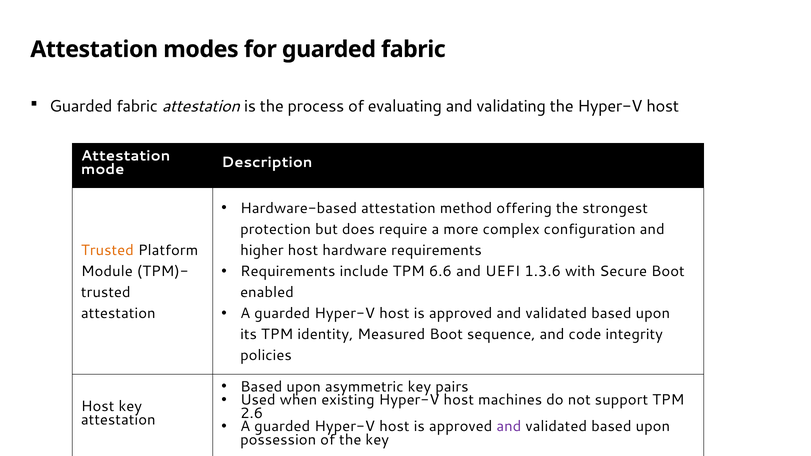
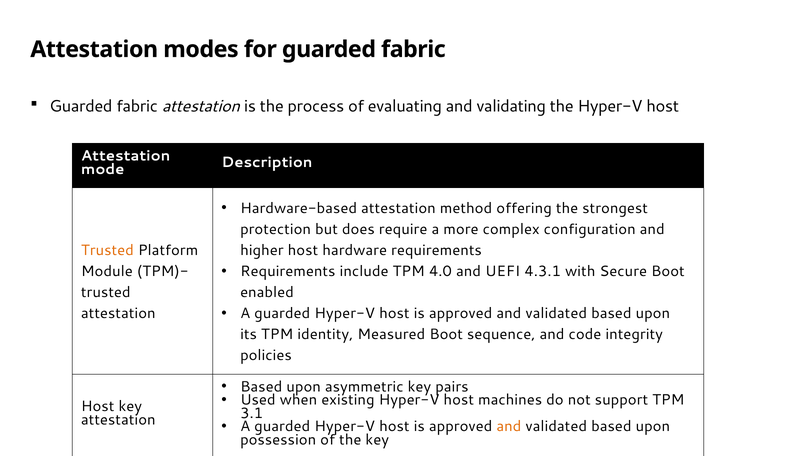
6.6: 6.6 -> 4.0
1.3.6: 1.3.6 -> 4.3.1
2.6: 2.6 -> 3.1
and at (509, 426) colour: purple -> orange
